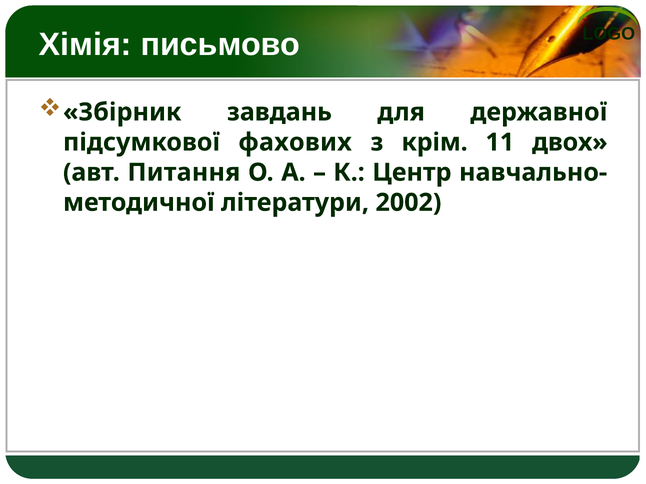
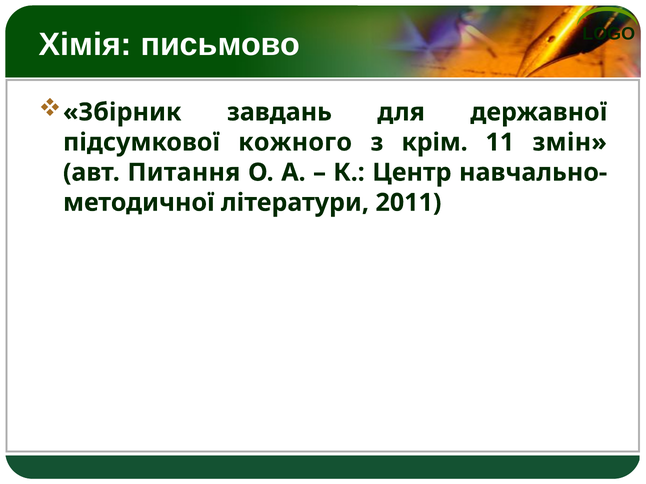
фахових: фахових -> кожного
двох: двох -> змін
2002: 2002 -> 2011
